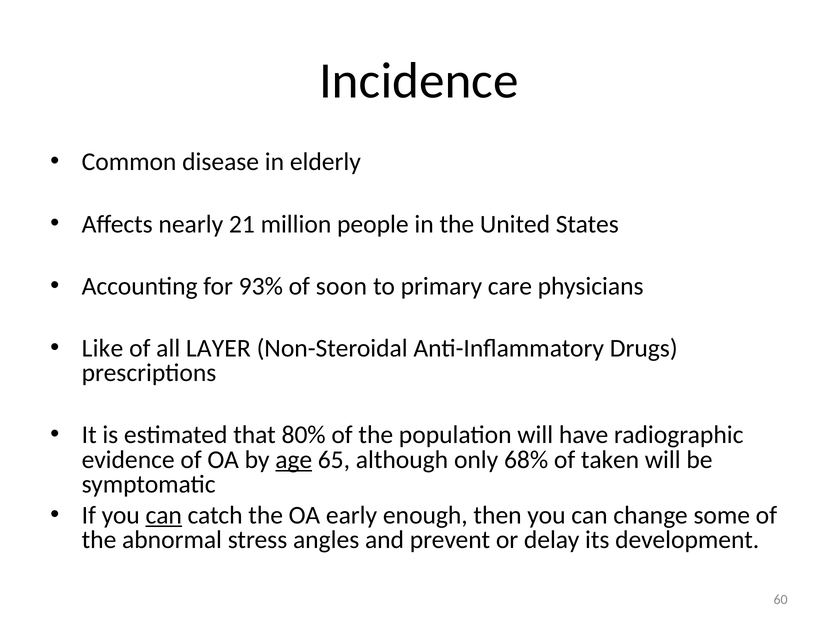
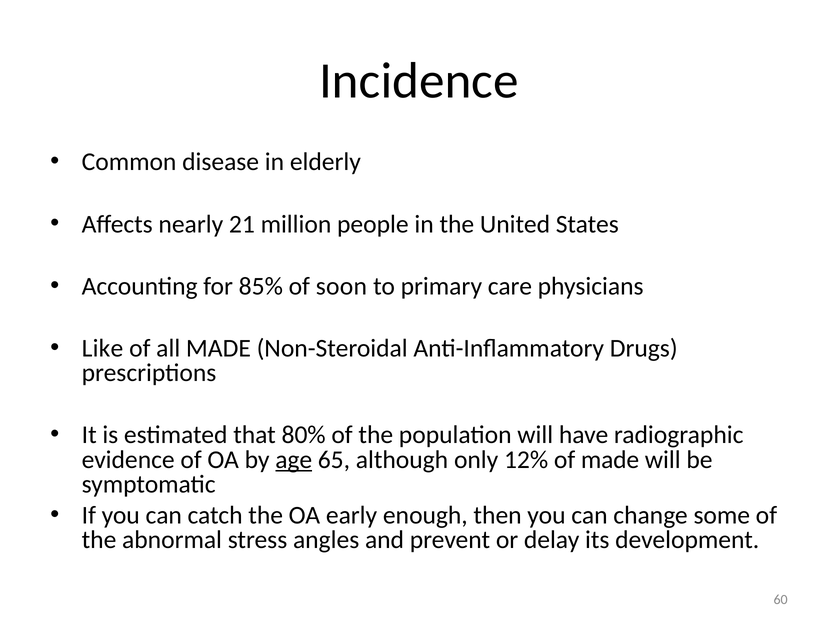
93%: 93% -> 85%
all LAYER: LAYER -> MADE
68%: 68% -> 12%
of taken: taken -> made
can at (164, 516) underline: present -> none
